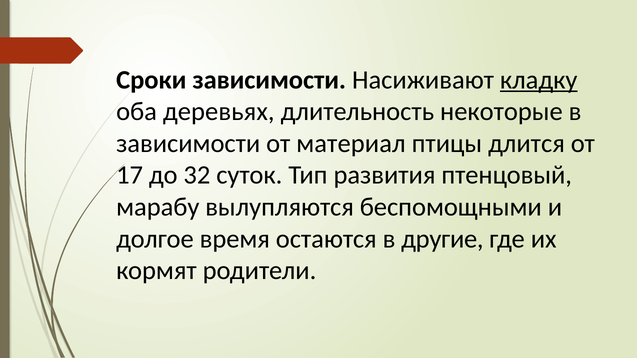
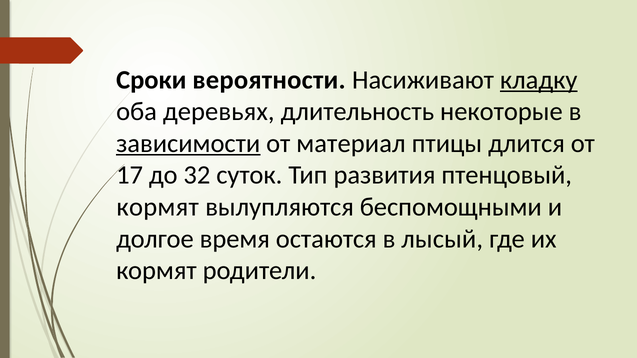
Сроки зависимости: зависимости -> вероятности
зависимости at (188, 144) underline: none -> present
марабу at (158, 207): марабу -> кормят
другие: другие -> лысый
